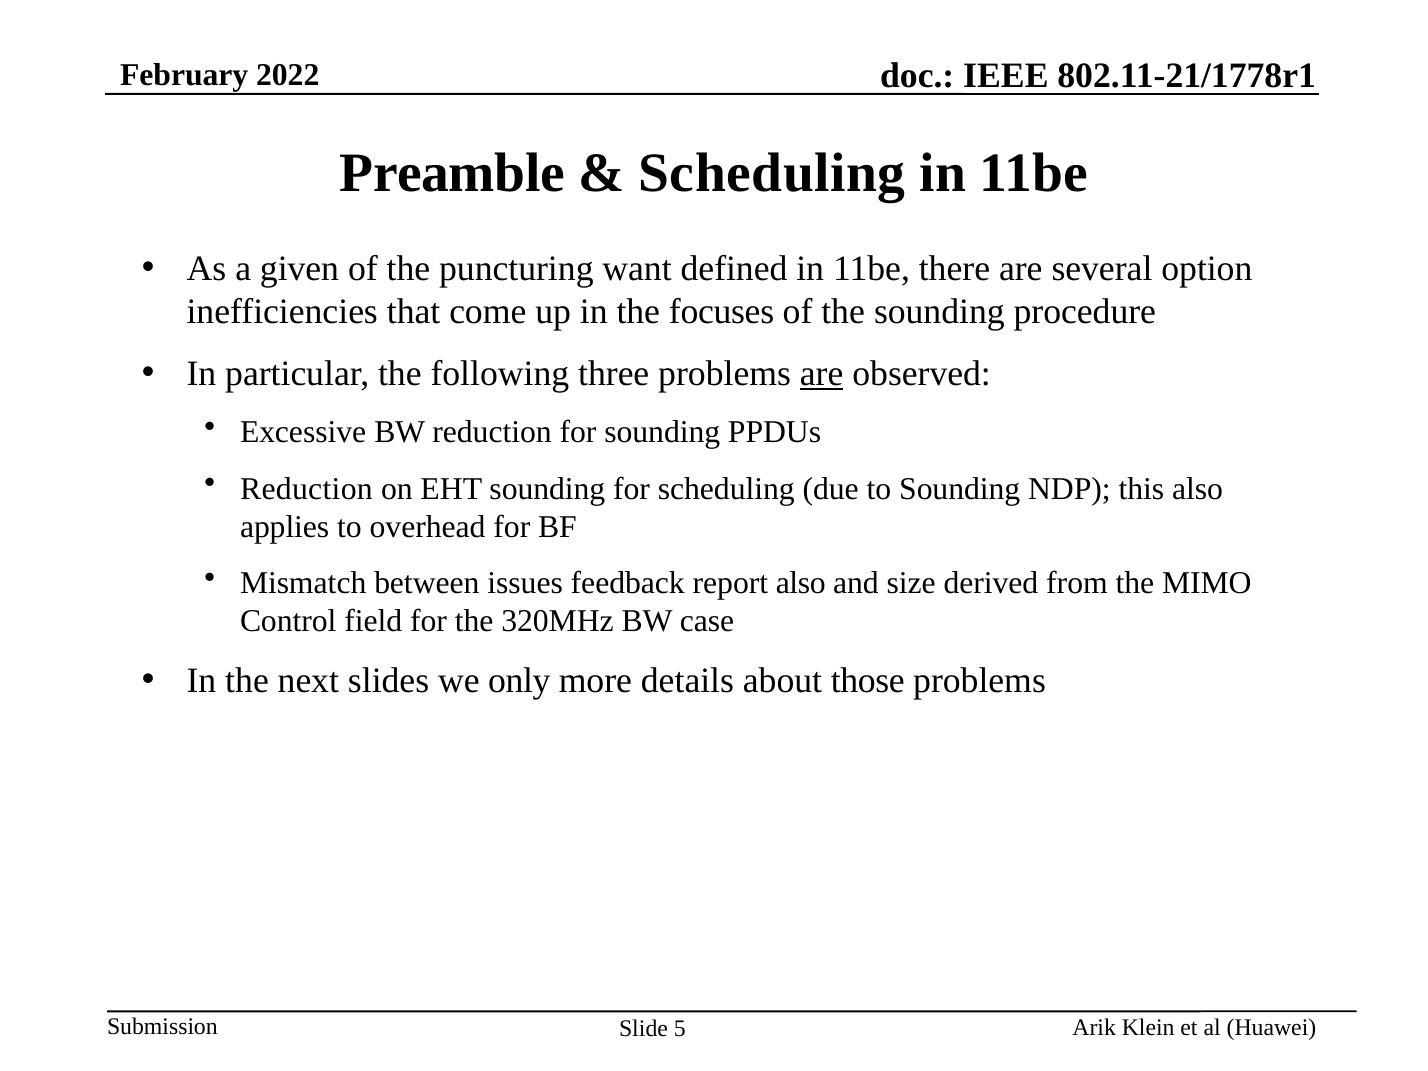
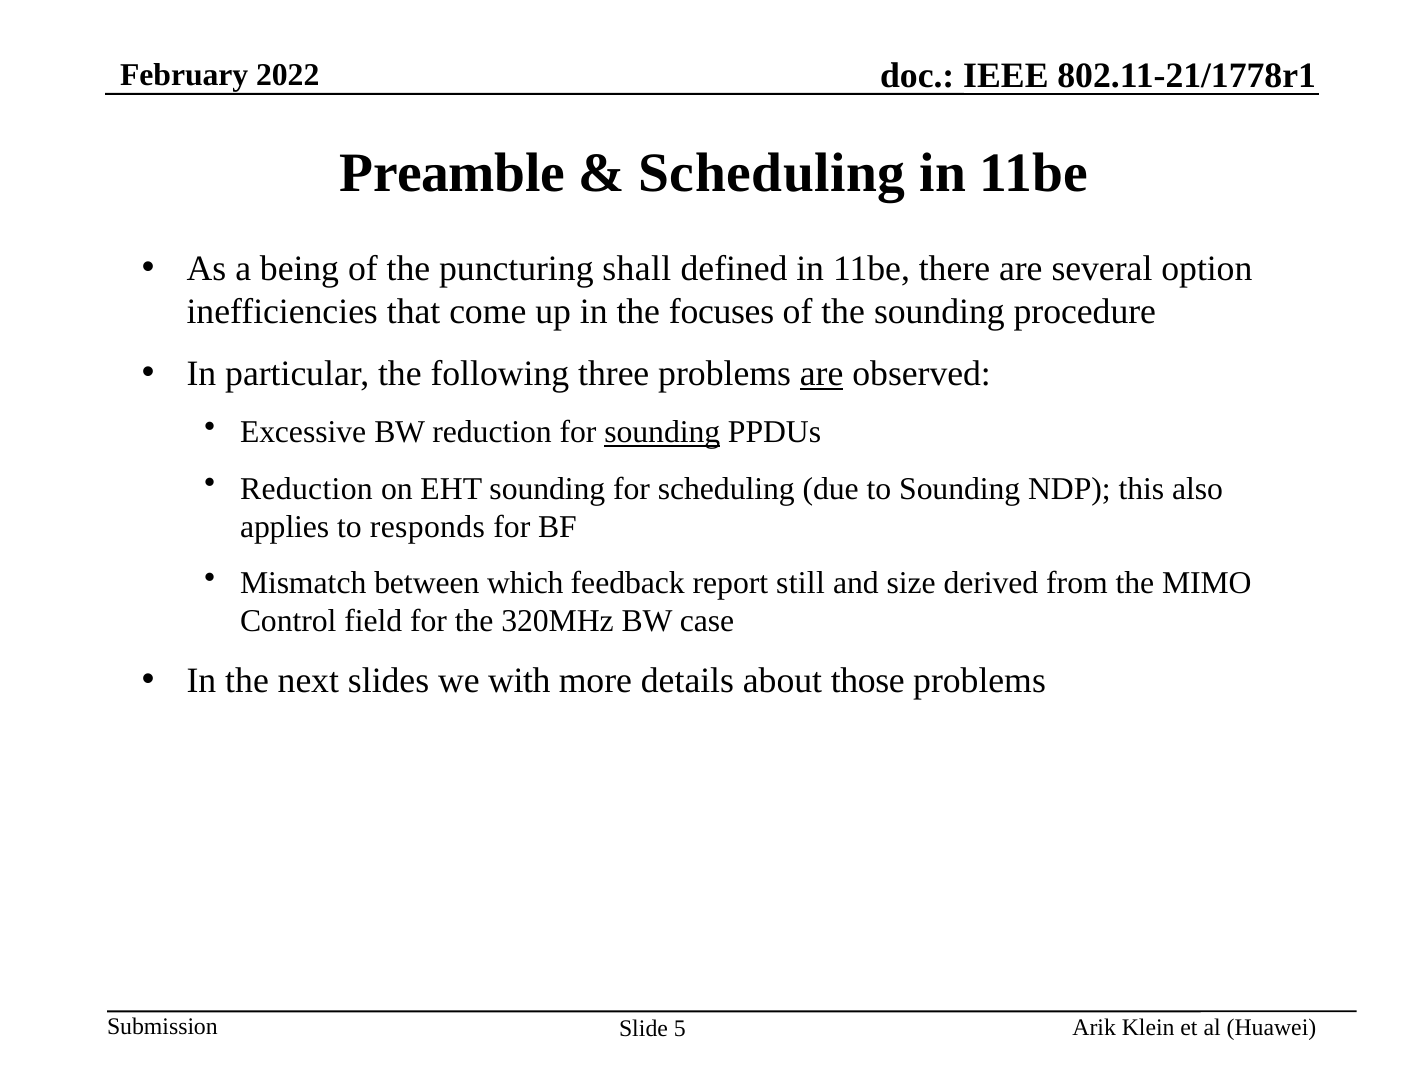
given: given -> being
want: want -> shall
sounding at (662, 432) underline: none -> present
overhead: overhead -> responds
issues: issues -> which
report also: also -> still
only: only -> with
